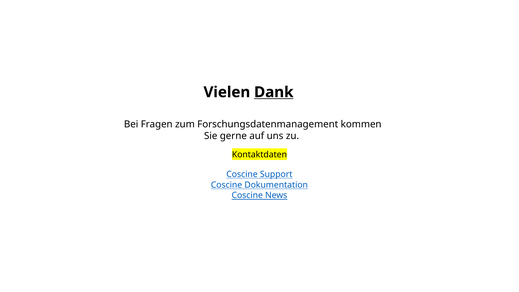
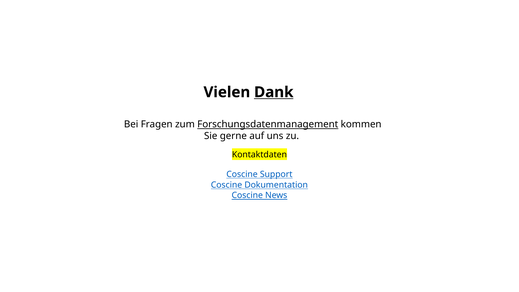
Forschungsdatenmanagement underline: none -> present
